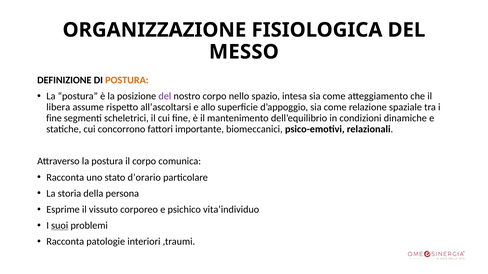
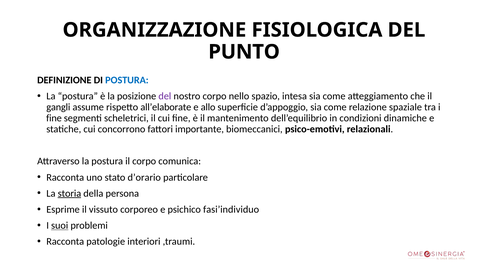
MESSO: MESSO -> PUNTO
POSTURA at (127, 80) colour: orange -> blue
libera: libera -> gangli
all’ascoltarsi: all’ascoltarsi -> all’elaborate
storia underline: none -> present
vita’individuo: vita’individuo -> fasi’individuo
